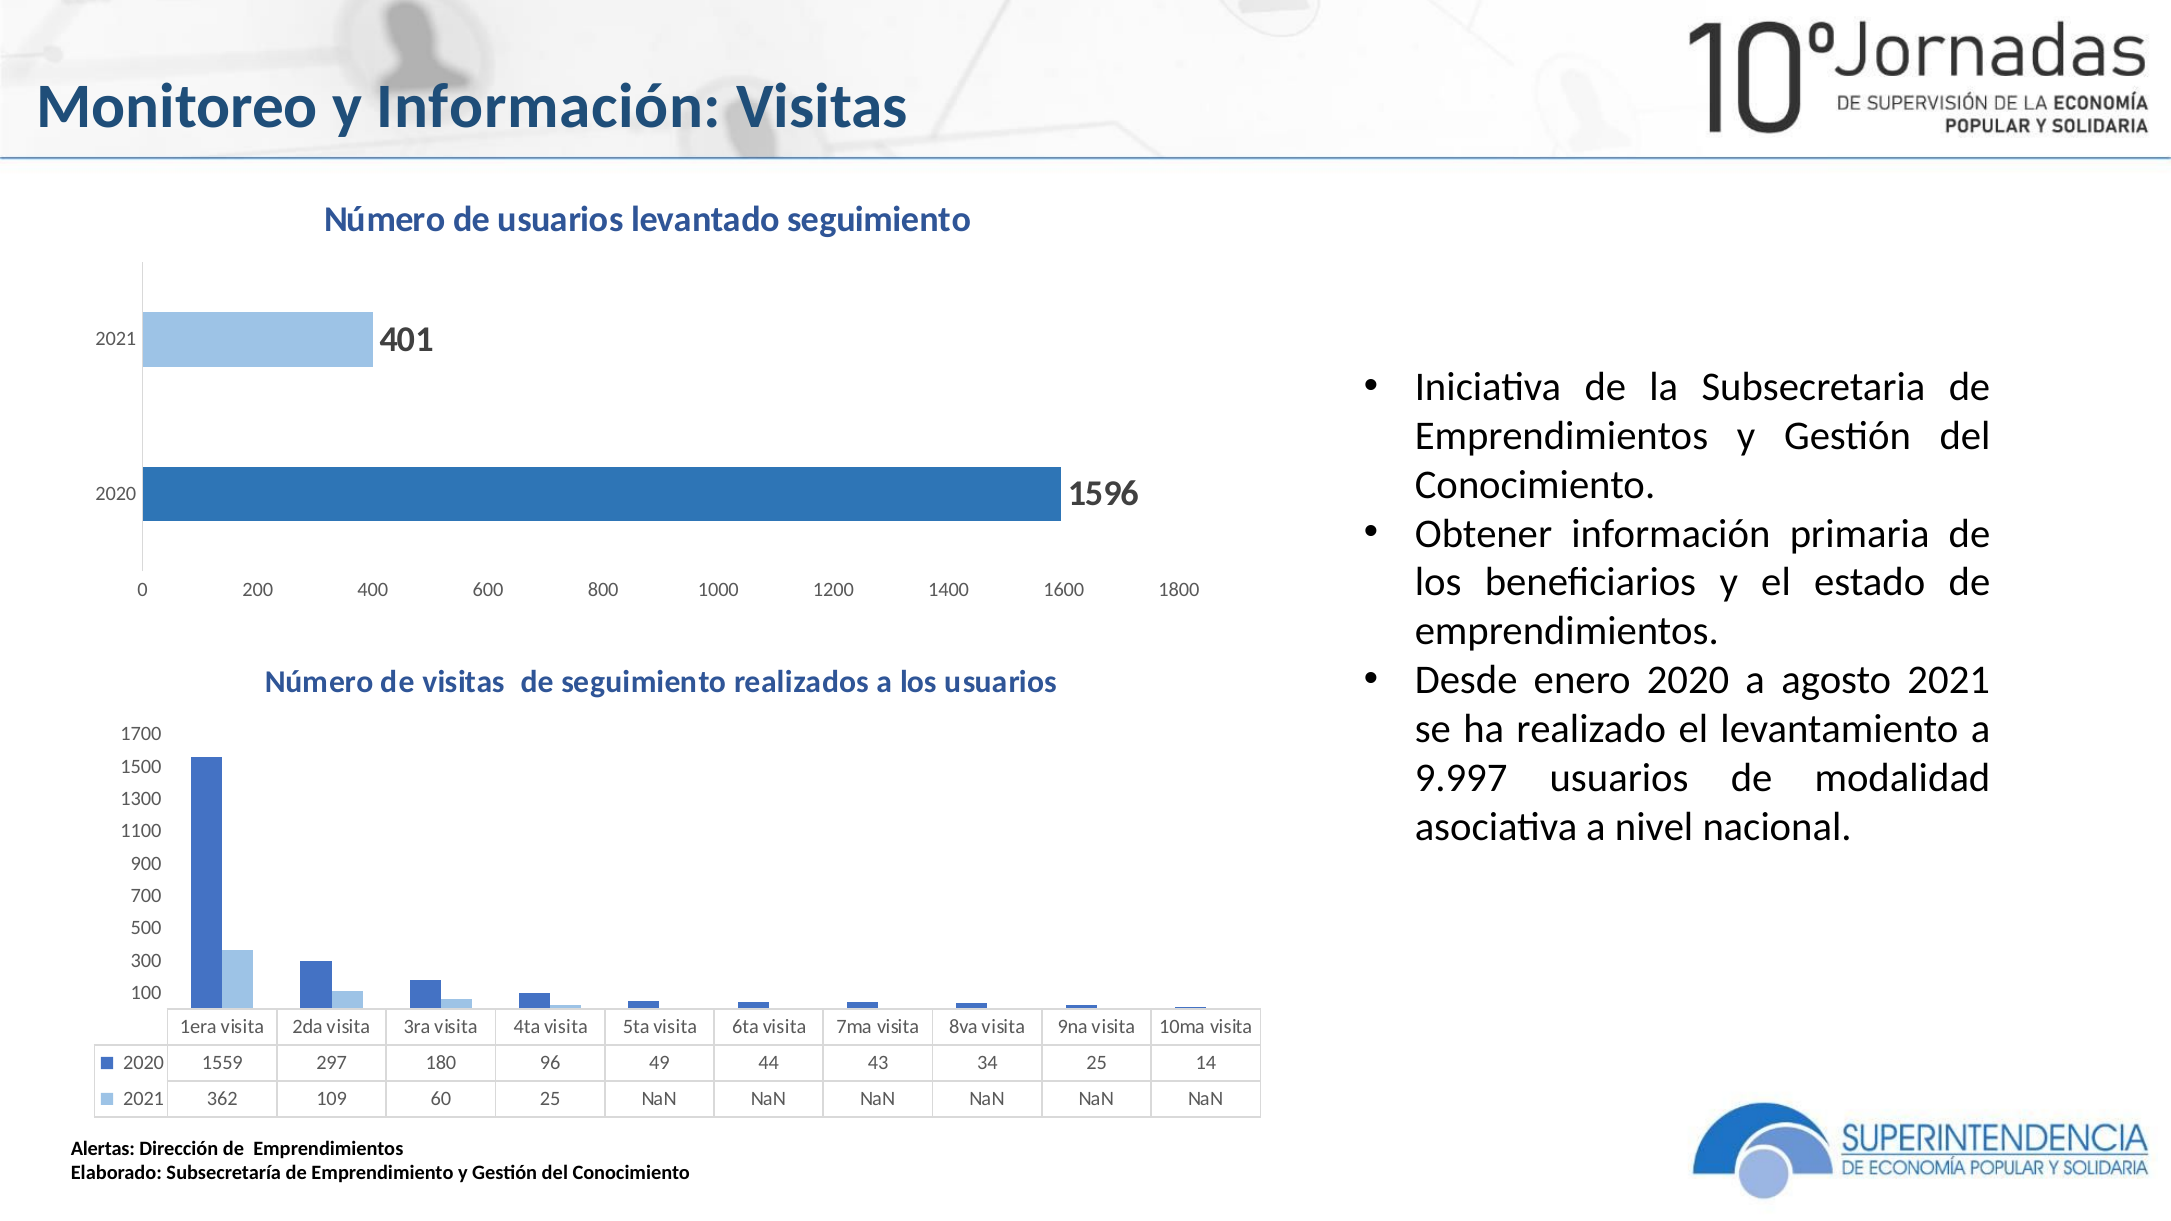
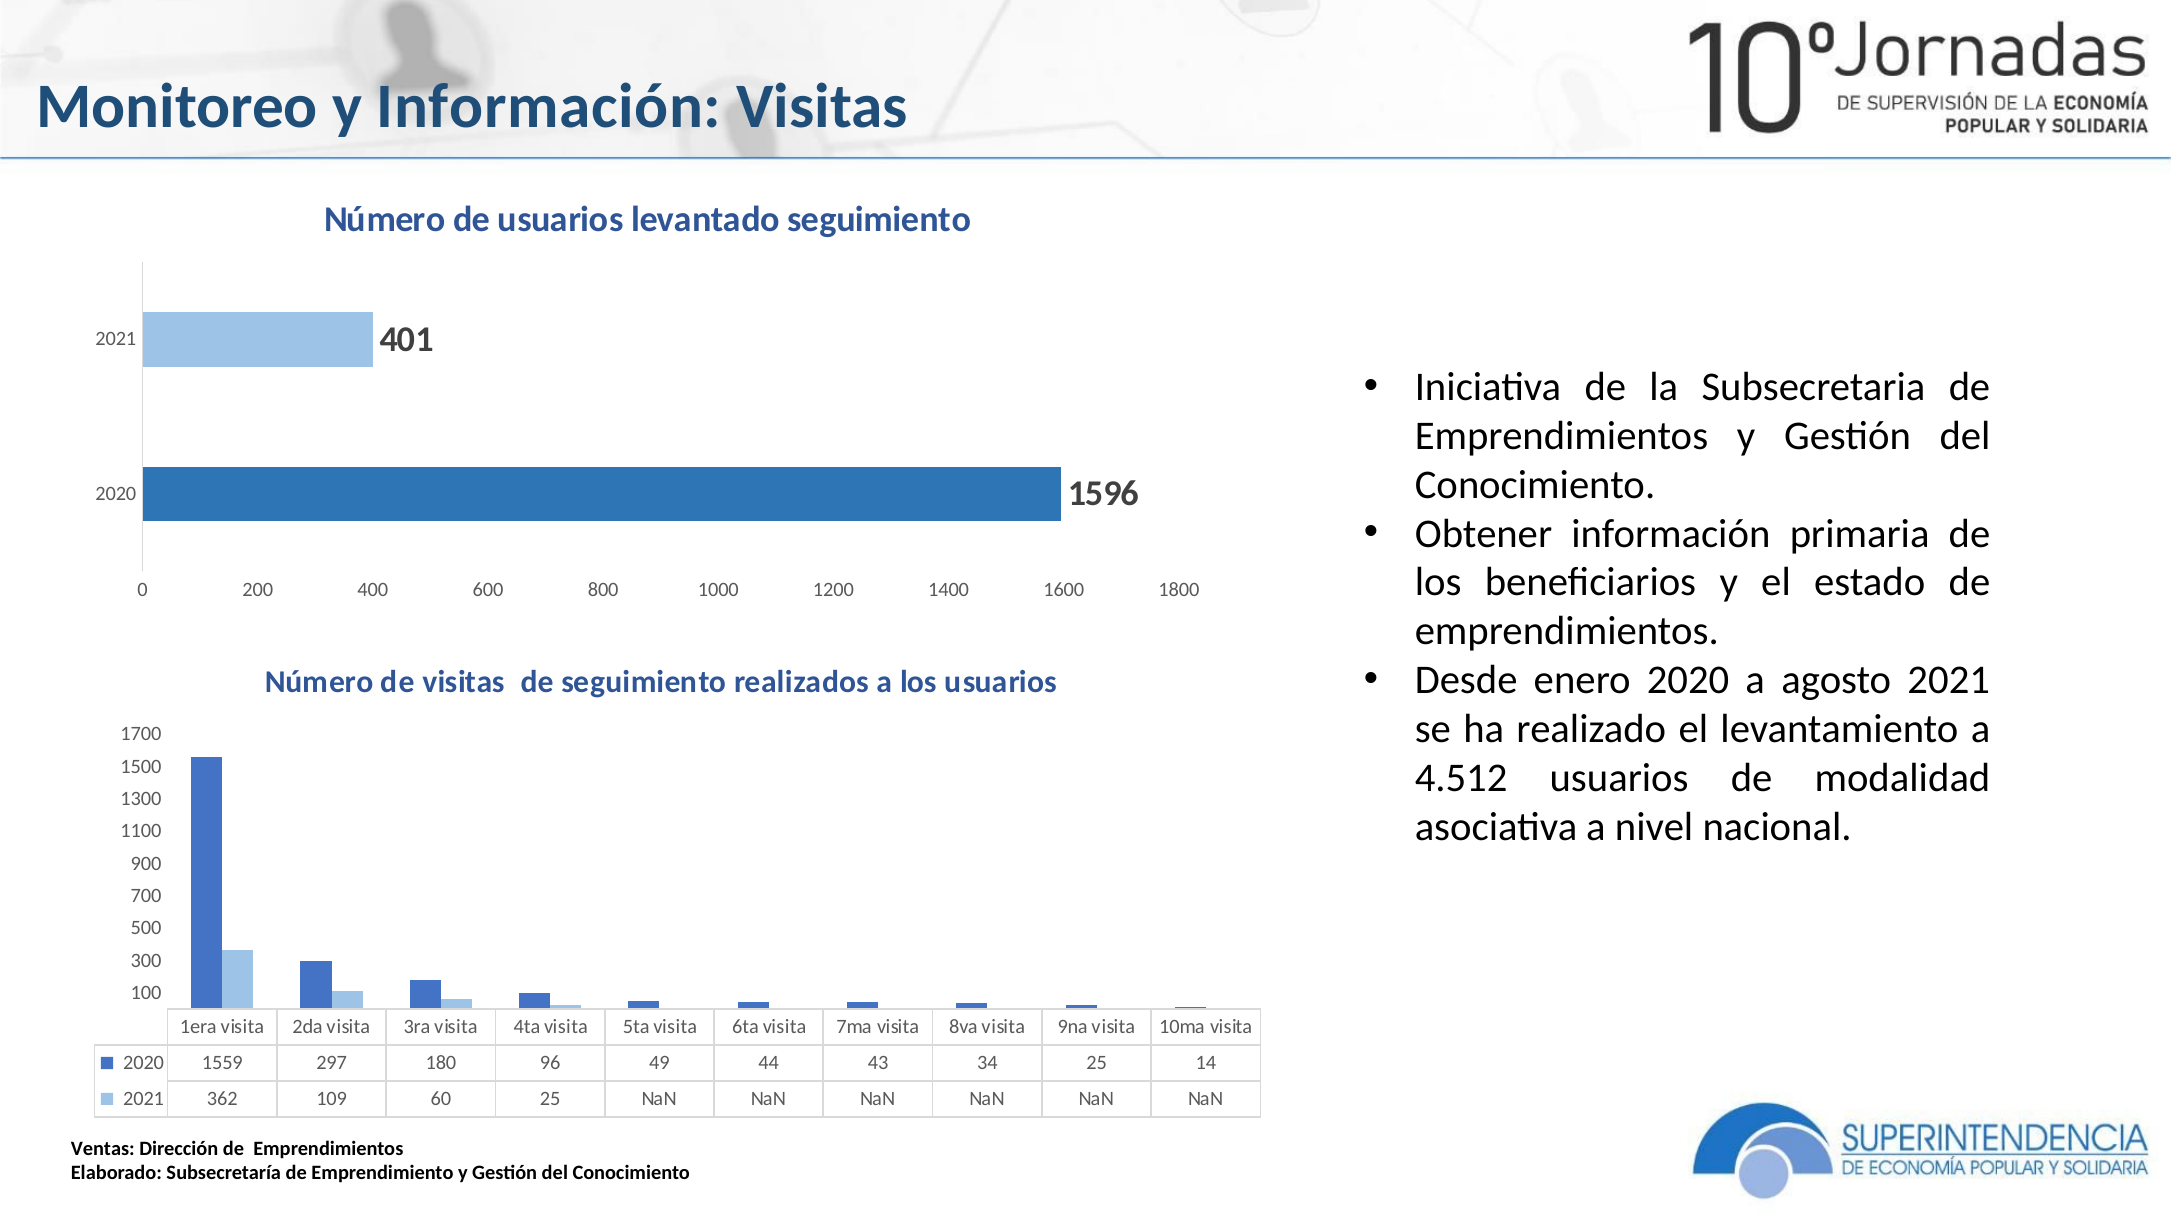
9.997: 9.997 -> 4.512
Alertas: Alertas -> Ventas
